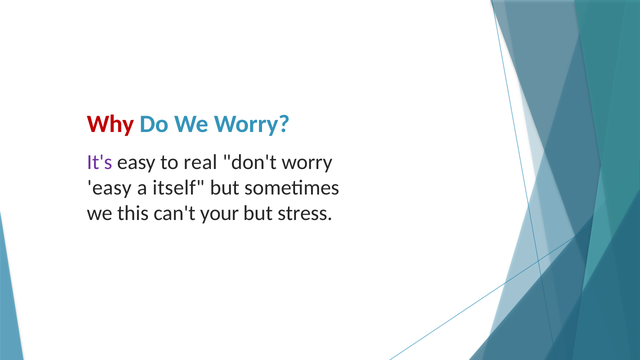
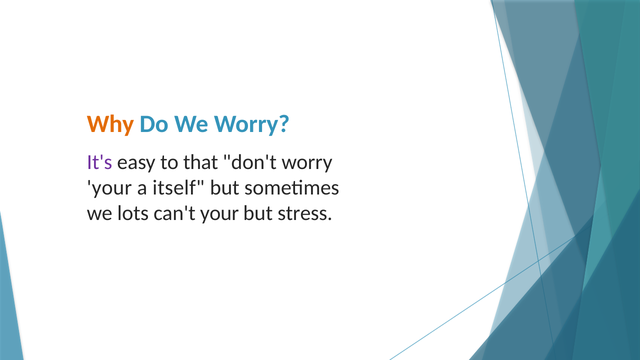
Why colour: red -> orange
real: real -> that
easy at (109, 188): easy -> your
this: this -> lots
